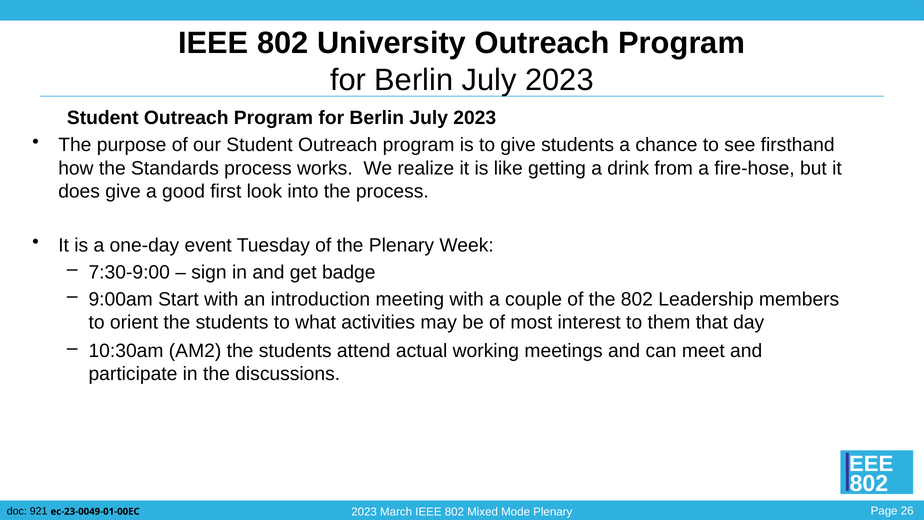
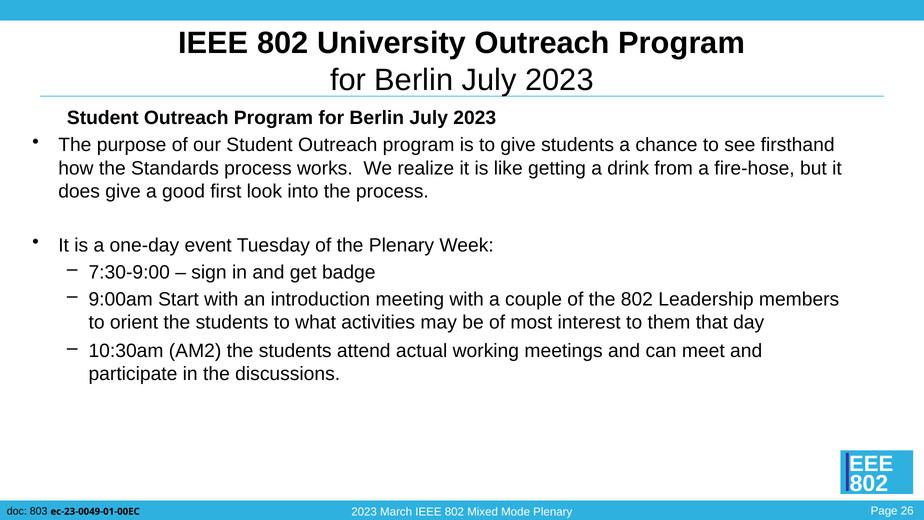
921: 921 -> 803
